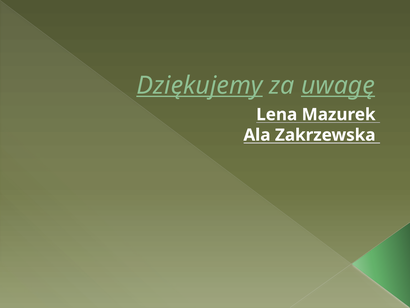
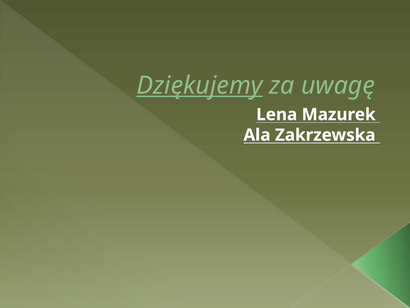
uwagę underline: present -> none
